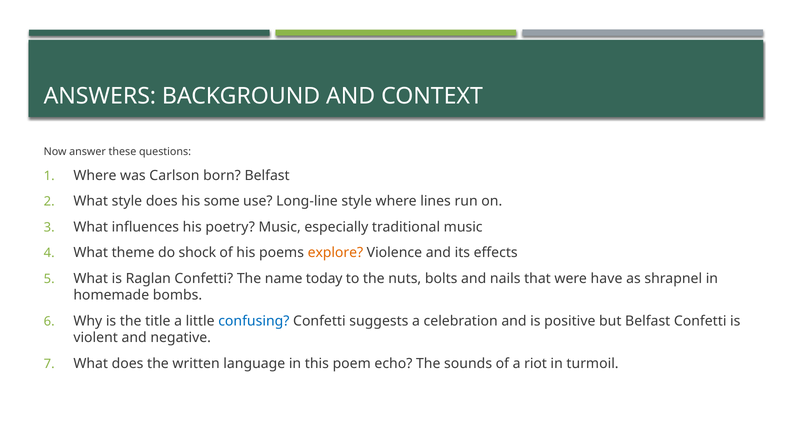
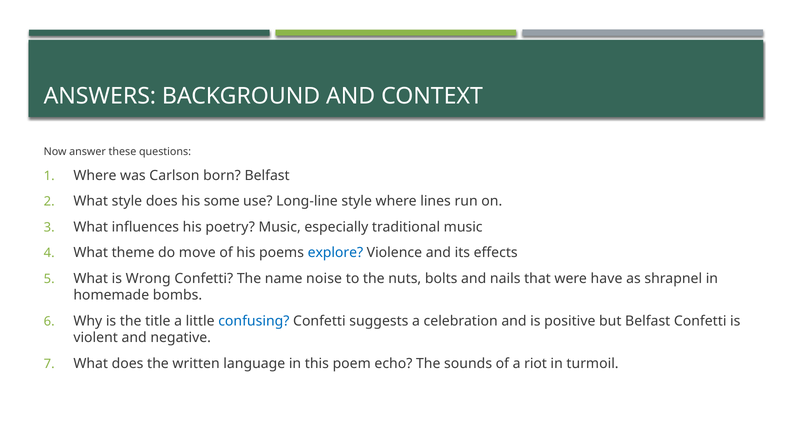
shock: shock -> move
explore colour: orange -> blue
Raglan: Raglan -> Wrong
today: today -> noise
